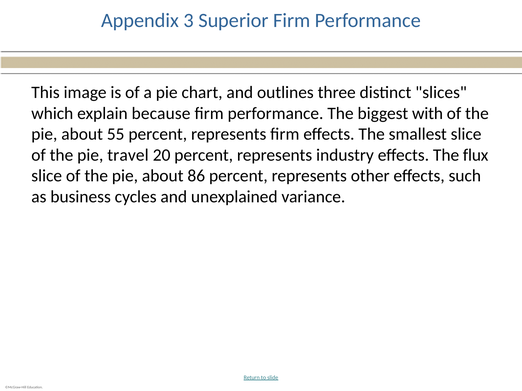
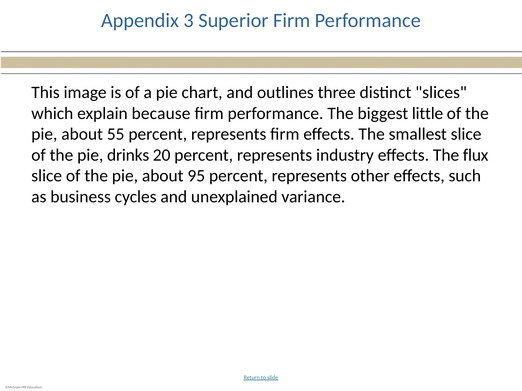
with: with -> little
travel: travel -> drinks
86: 86 -> 95
